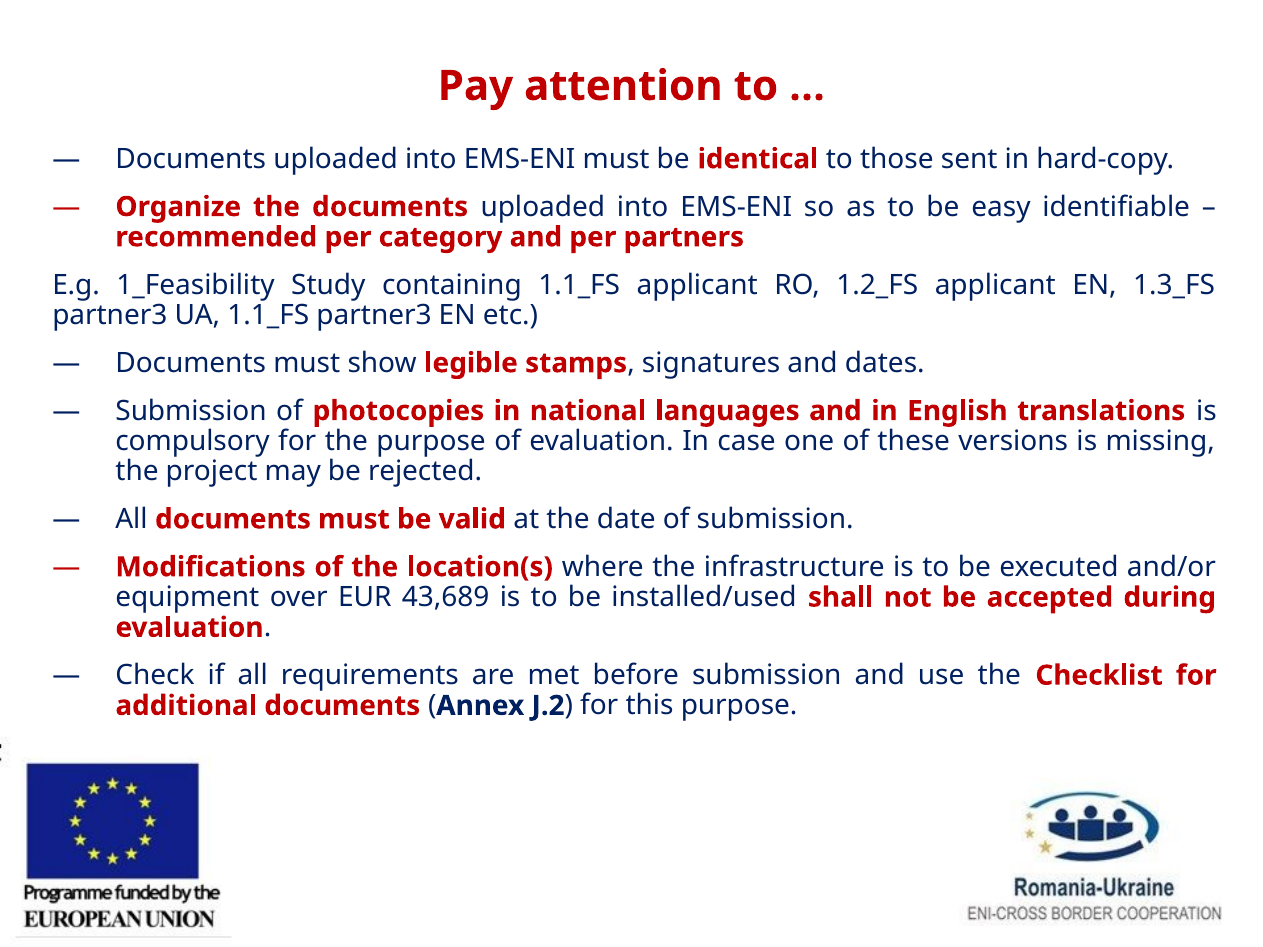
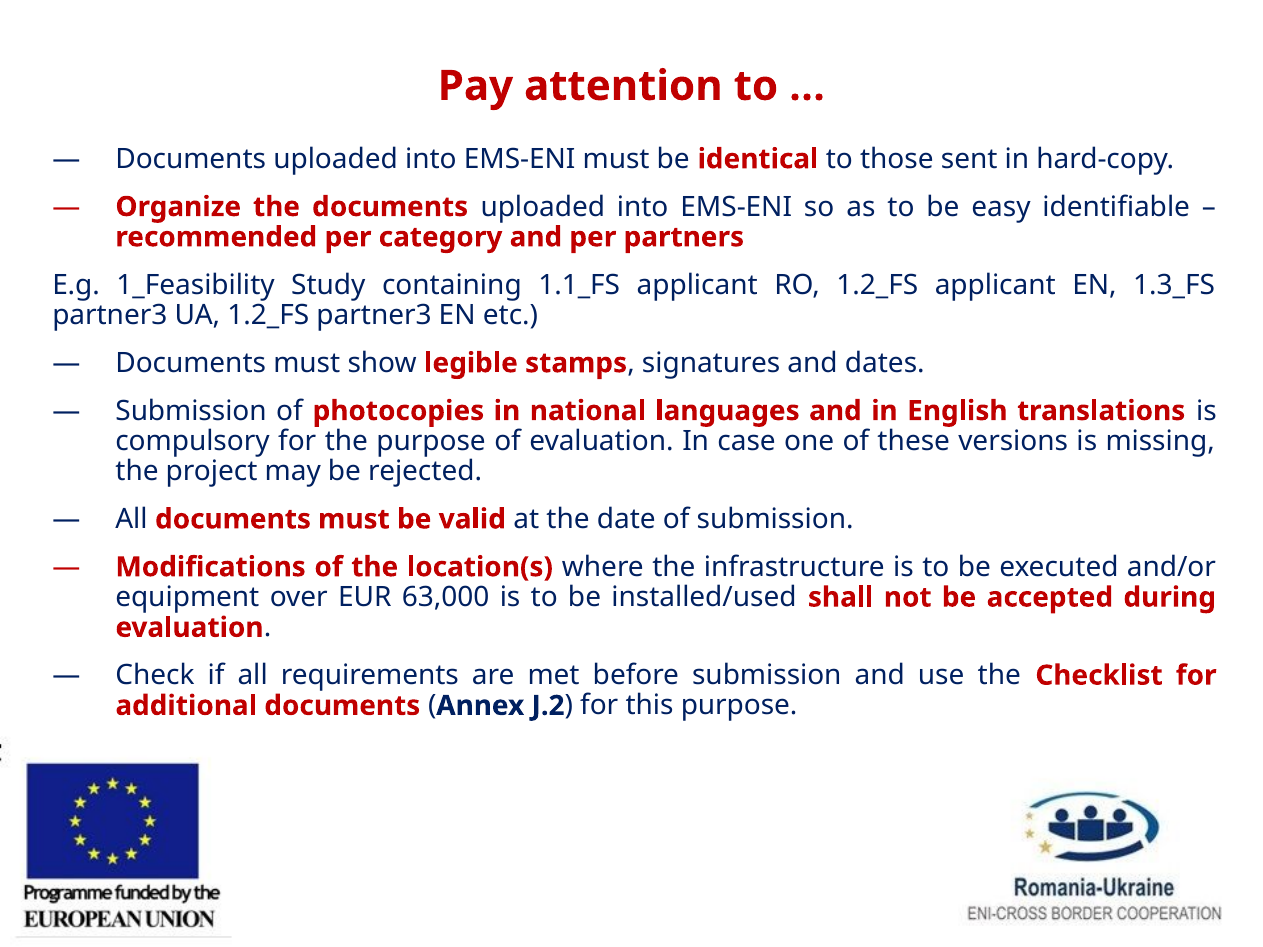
UA 1.1_FS: 1.1_FS -> 1.2_FS
43,689: 43,689 -> 63,000
